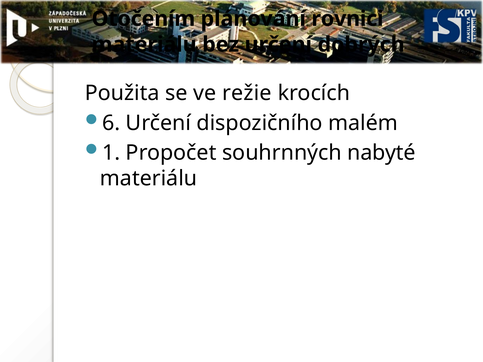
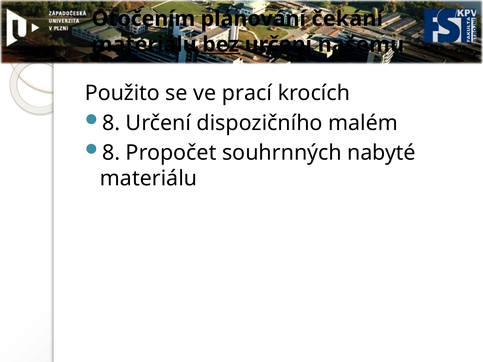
rovnici: rovnici -> čekání
bez underline: none -> present
dobrých: dobrých -> našemu
Použita: Použita -> Použito
režie: režie -> prací
6 at (111, 123): 6 -> 8
1 at (111, 153): 1 -> 8
